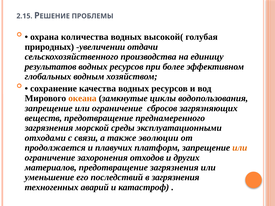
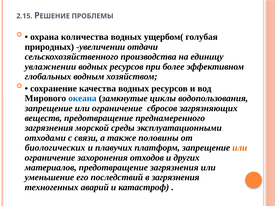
высокой(: высокой( -> ущербом(
результатов: результатов -> увлажнении
океана colour: orange -> blue
эволюции: эволюции -> половины
продолжается: продолжается -> биологических
